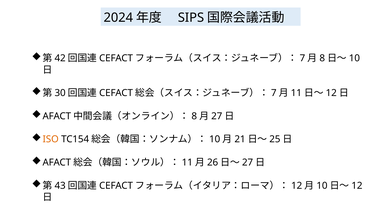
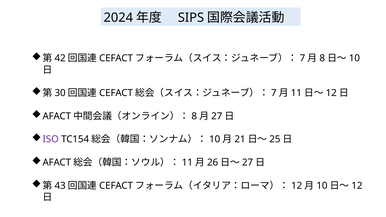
ISO colour: orange -> purple
